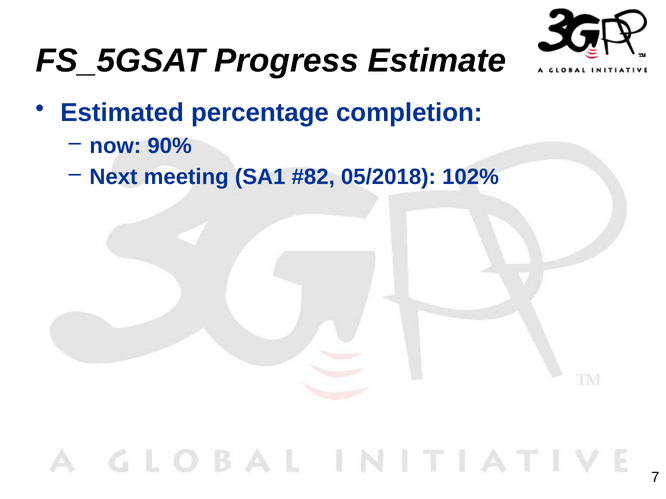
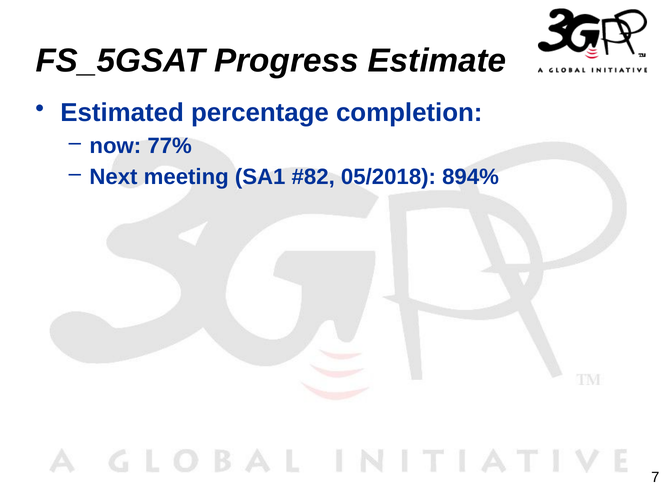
90%: 90% -> 77%
102%: 102% -> 894%
